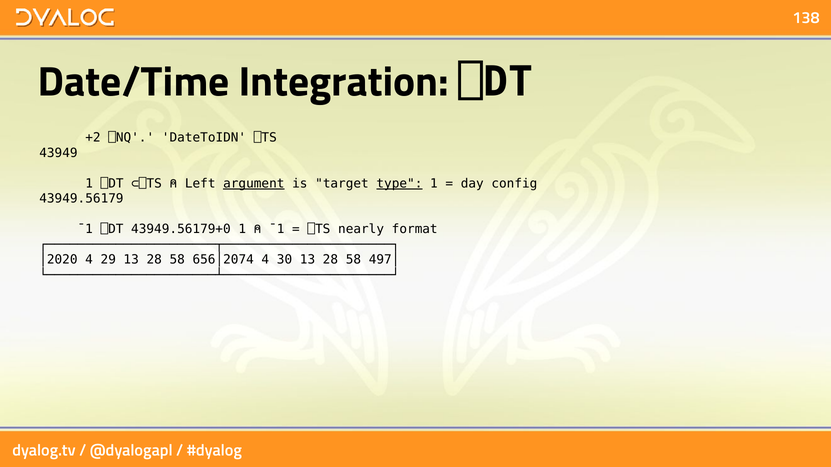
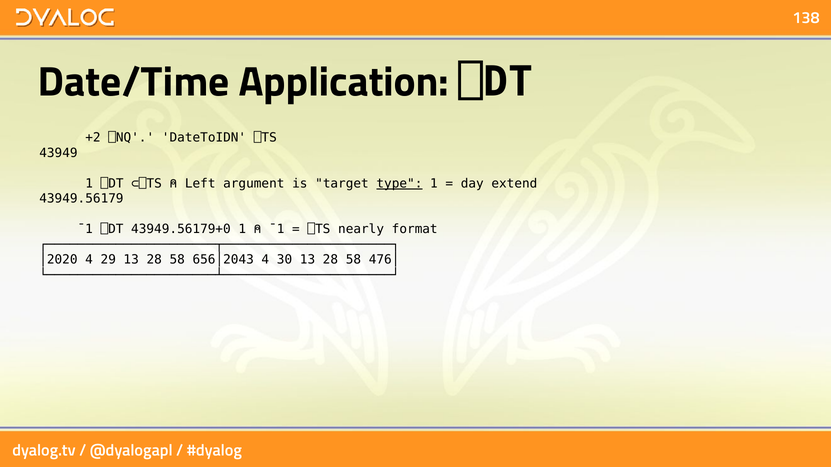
Integration: Integration -> Application
argument underline: present -> none
config: config -> extend
656│2074: 656│2074 -> 656│2043
497│: 497│ -> 476│
